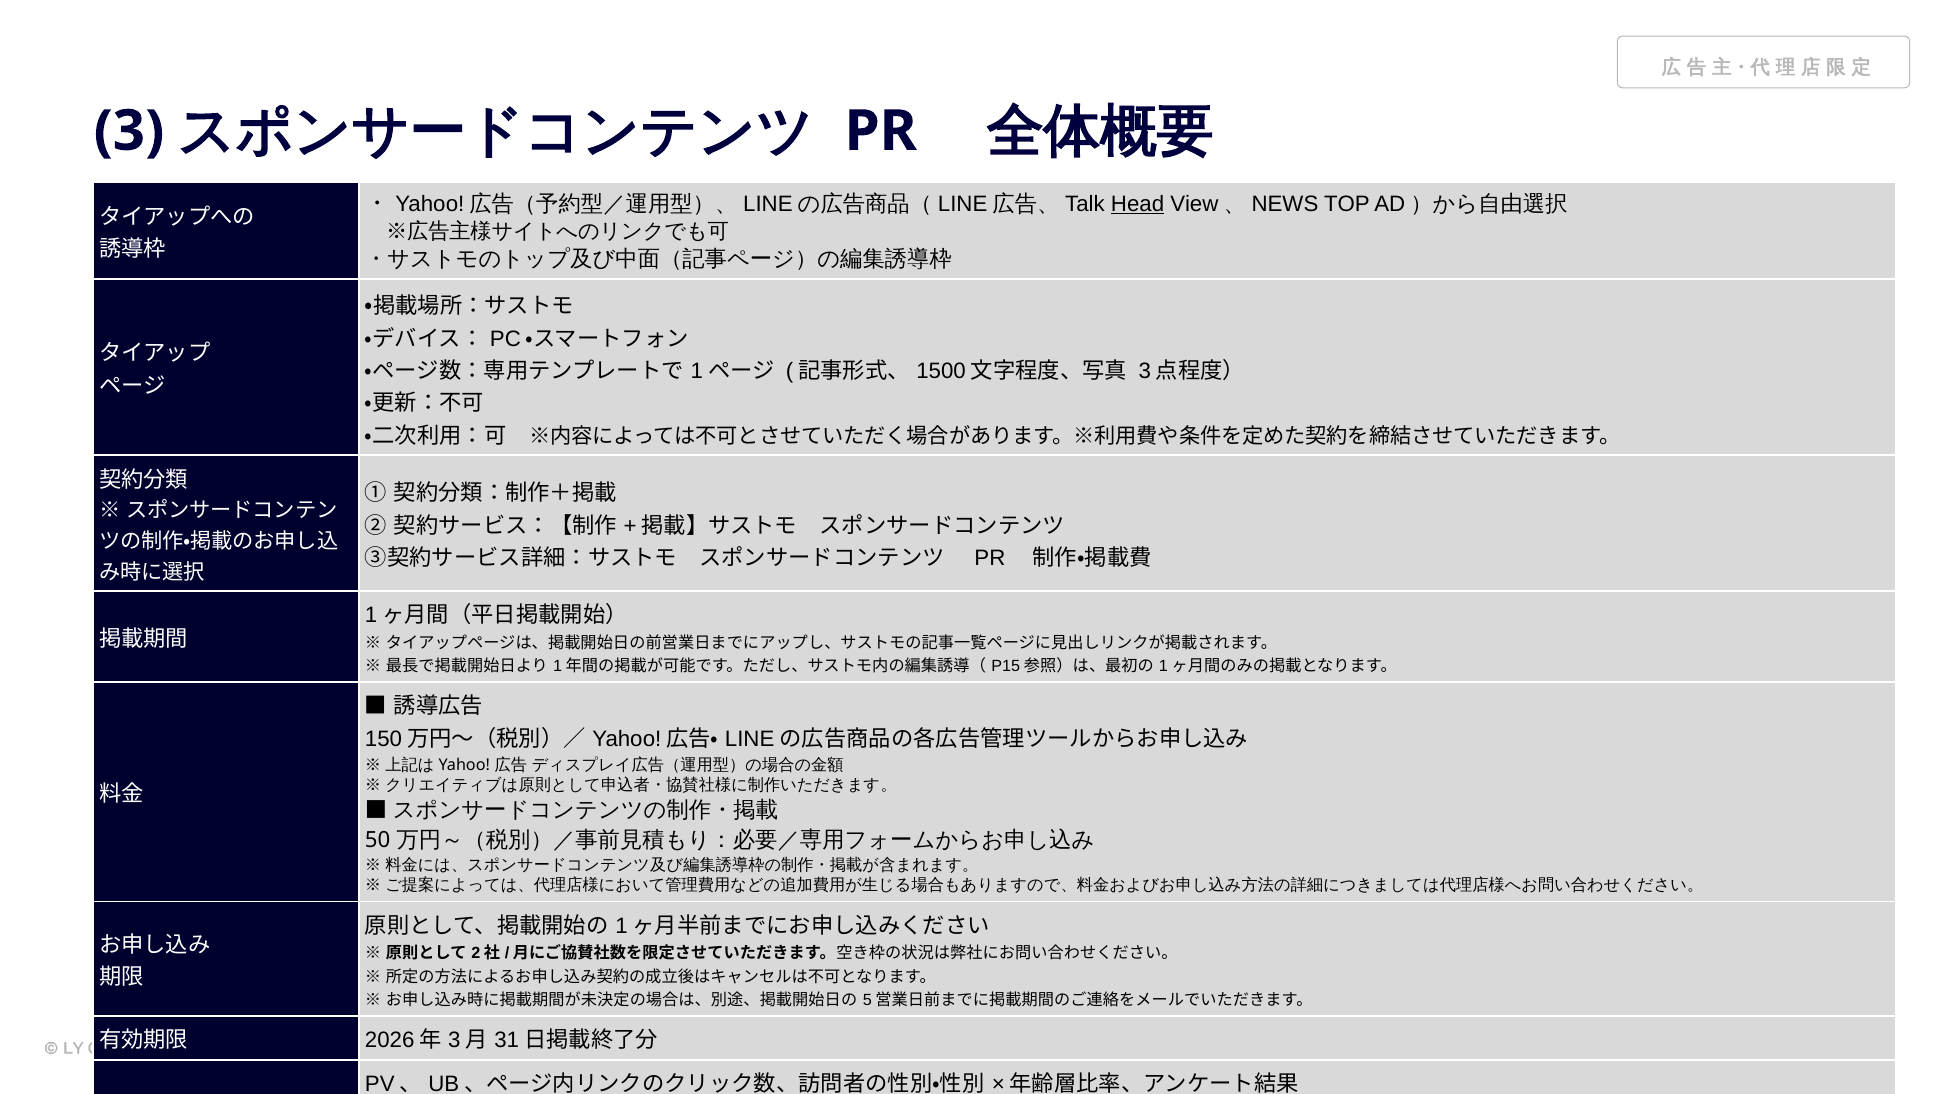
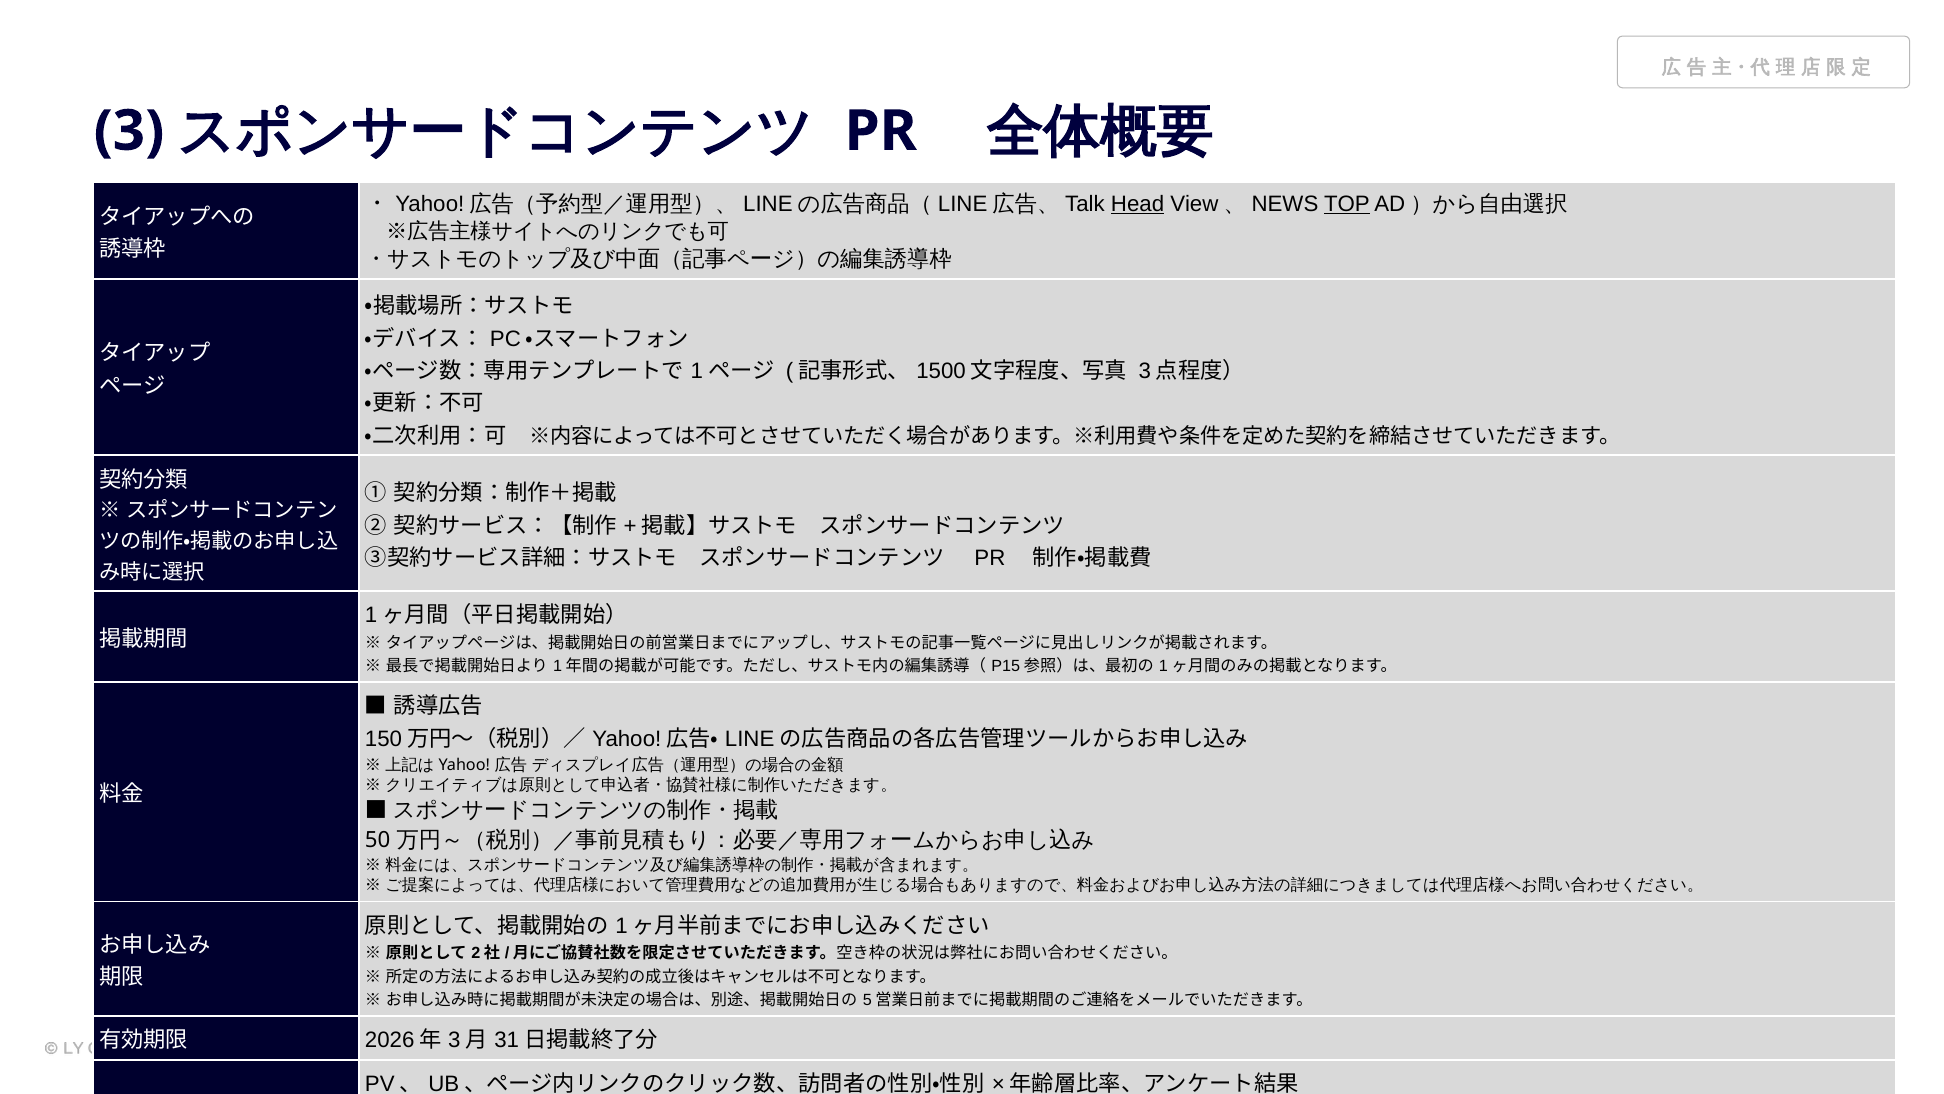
TOP underline: none -> present
